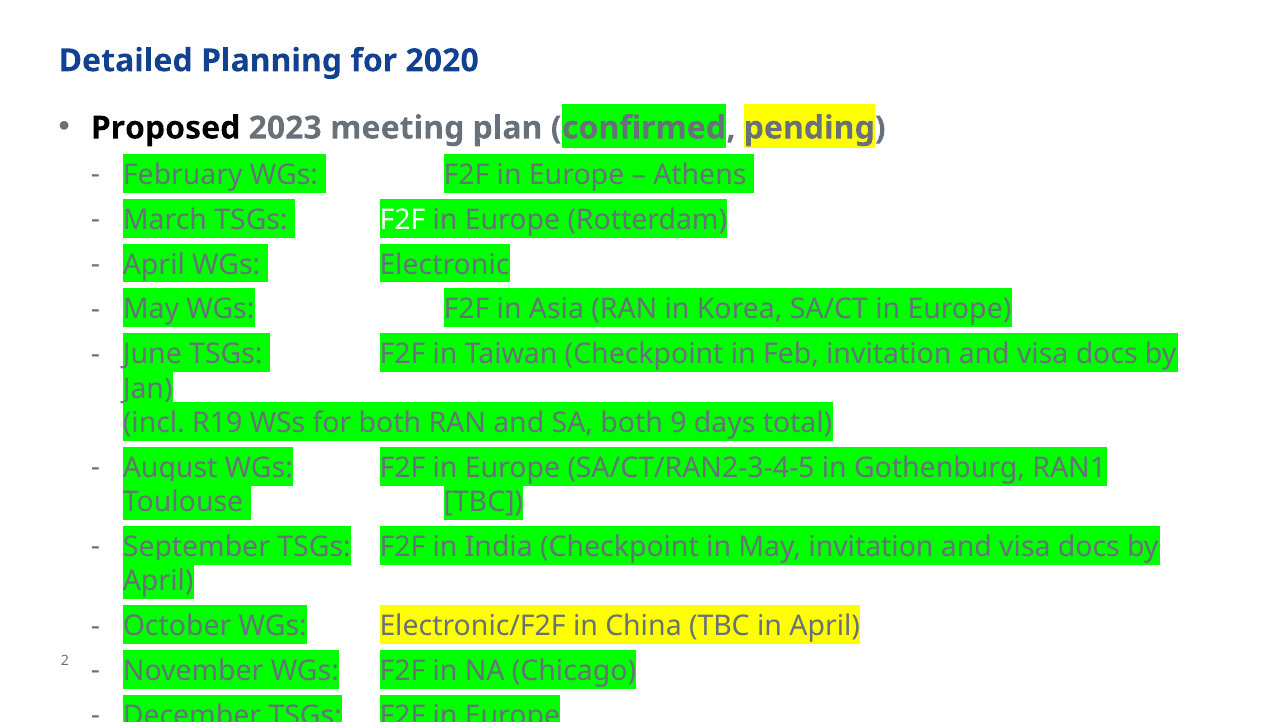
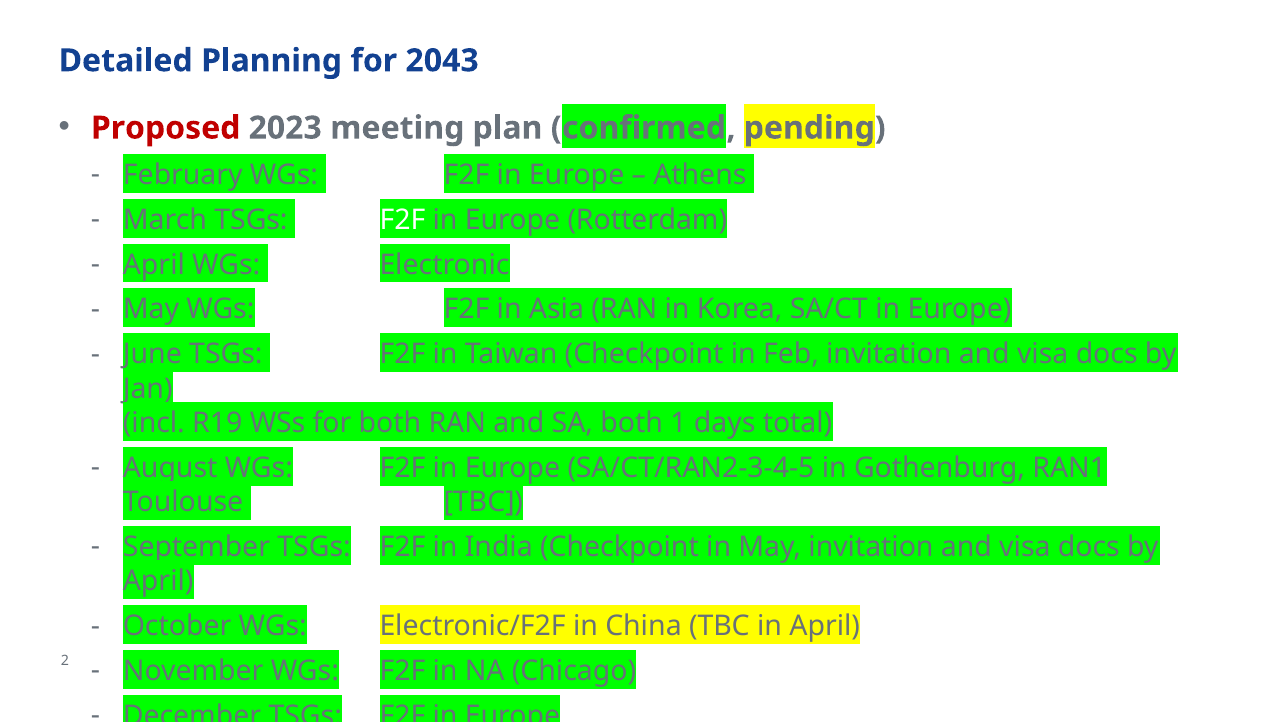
2020: 2020 -> 2043
Proposed colour: black -> red
9: 9 -> 1
